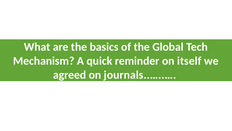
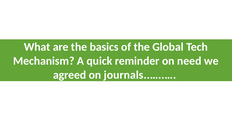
itself: itself -> need
